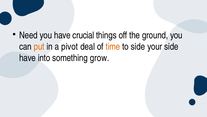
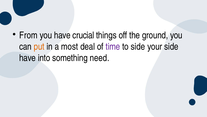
Need: Need -> From
pivot: pivot -> most
time colour: orange -> purple
grow: grow -> need
